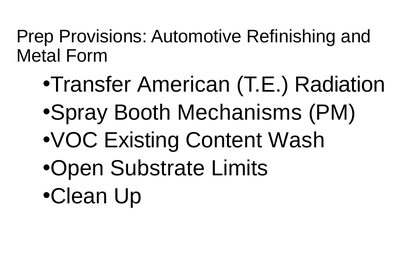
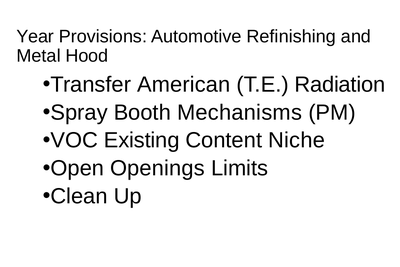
Prep: Prep -> Year
Form: Form -> Hood
Wash: Wash -> Niche
Substrate: Substrate -> Openings
